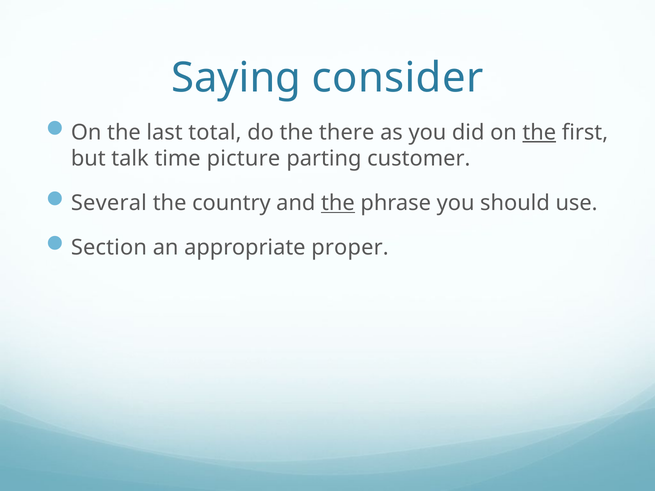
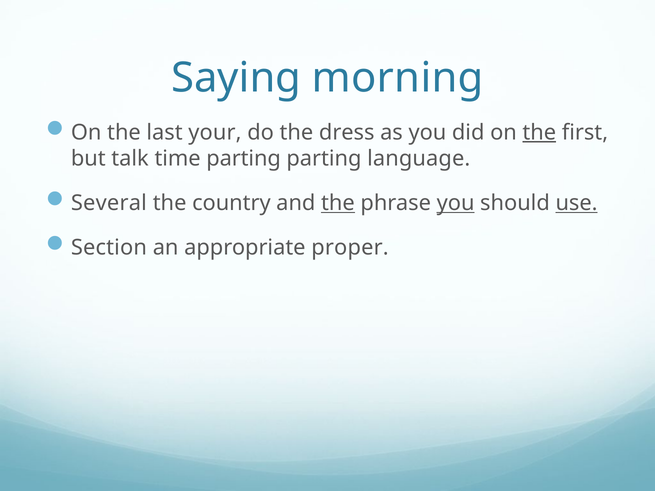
consider: consider -> morning
total: total -> your
there: there -> dress
time picture: picture -> parting
customer: customer -> language
you at (456, 203) underline: none -> present
use underline: none -> present
